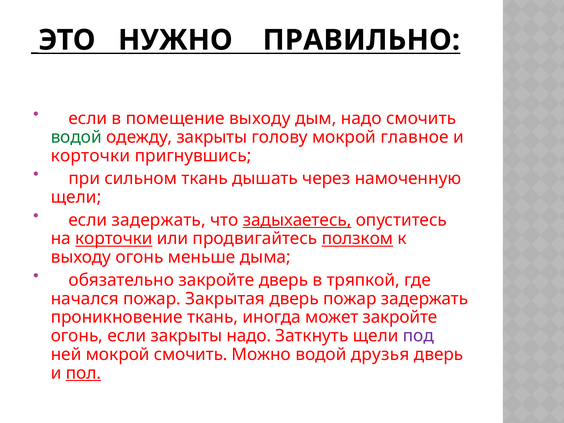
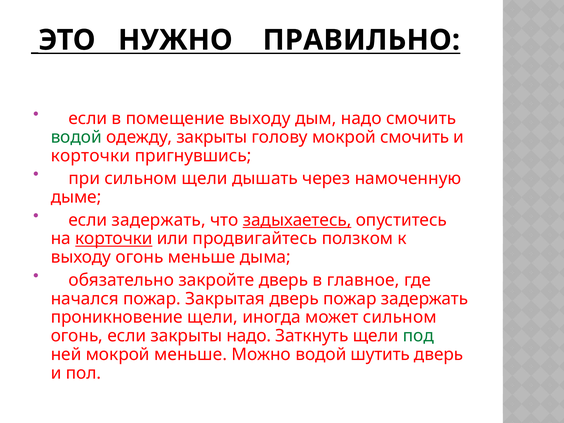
мокрой главное: главное -> смочить
сильном ткань: ткань -> щели
щели at (76, 197): щели -> дыме
ползком underline: present -> none
тряпкой: тряпкой -> главное
проникновение ткань: ткань -> щели
может закройте: закройте -> сильном
под colour: purple -> green
мокрой смочить: смочить -> меньше
друзья: друзья -> шутить
пол underline: present -> none
